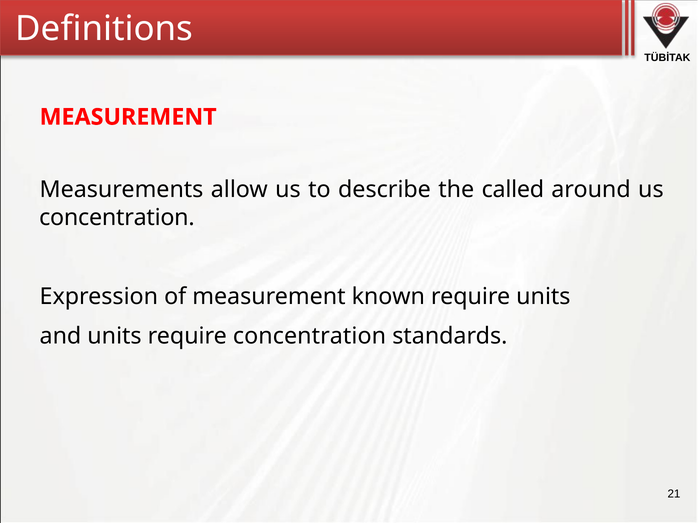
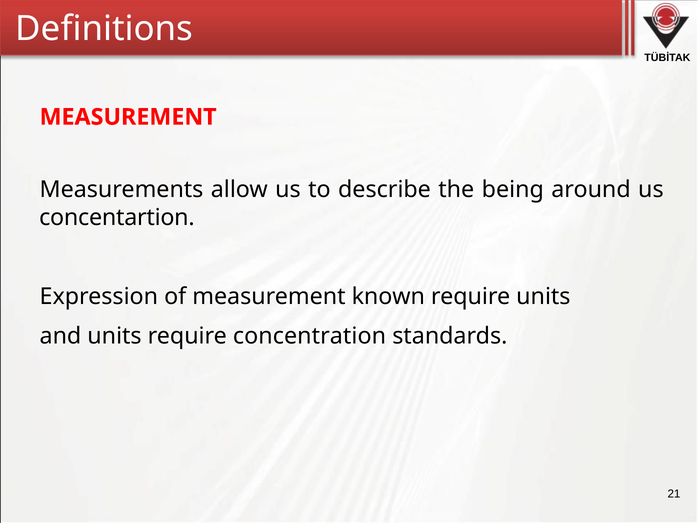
called: called -> being
concentration at (117, 218): concentration -> concentartion
